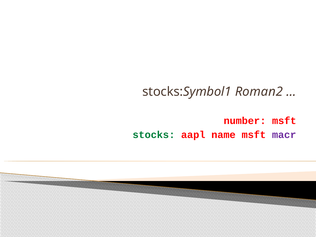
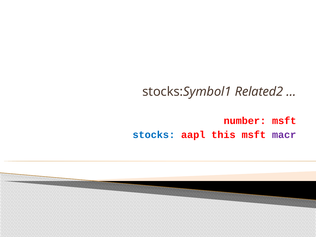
Roman2: Roman2 -> Related2
stocks colour: green -> blue
name: name -> this
